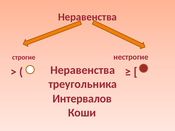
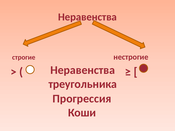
Интервалов: Интервалов -> Прогрессия
